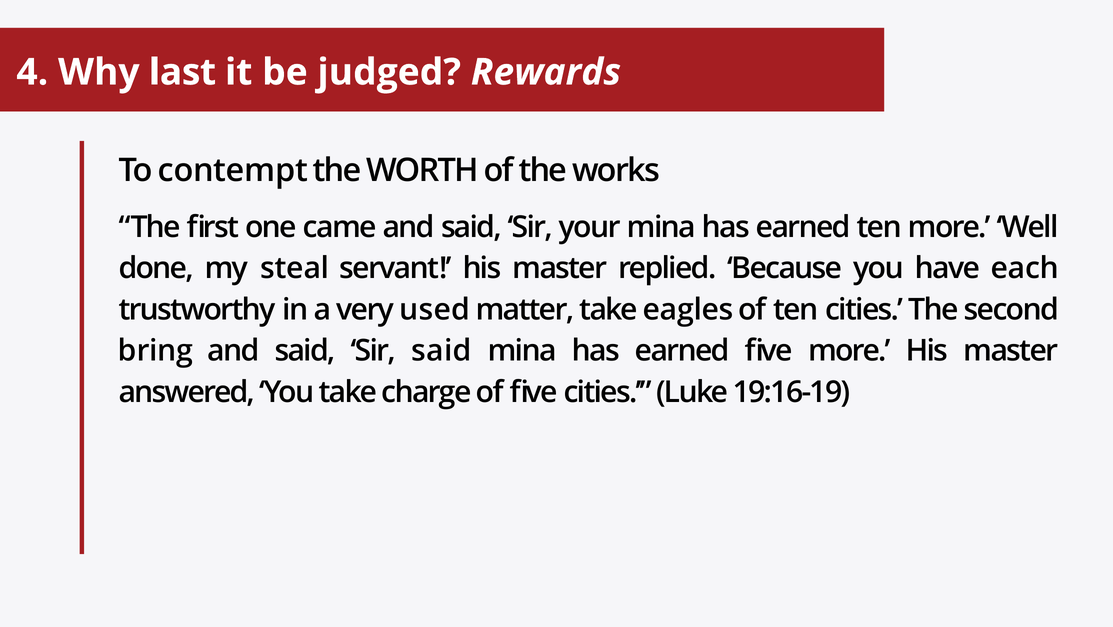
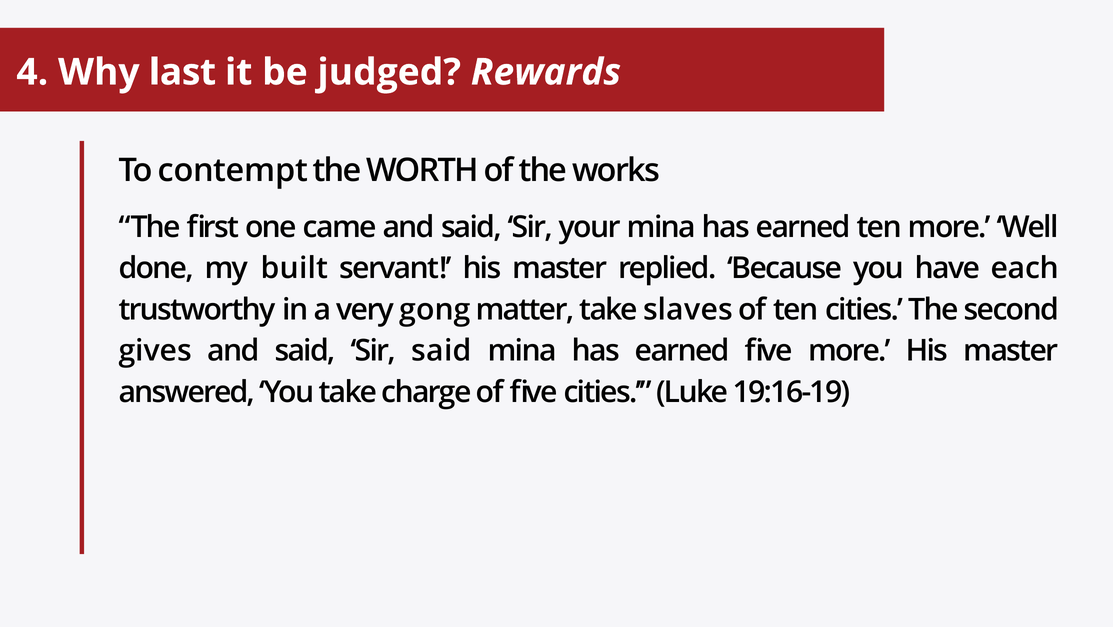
steal: steal -> built
used: used -> gong
eagles: eagles -> slaves
bring: bring -> gives
